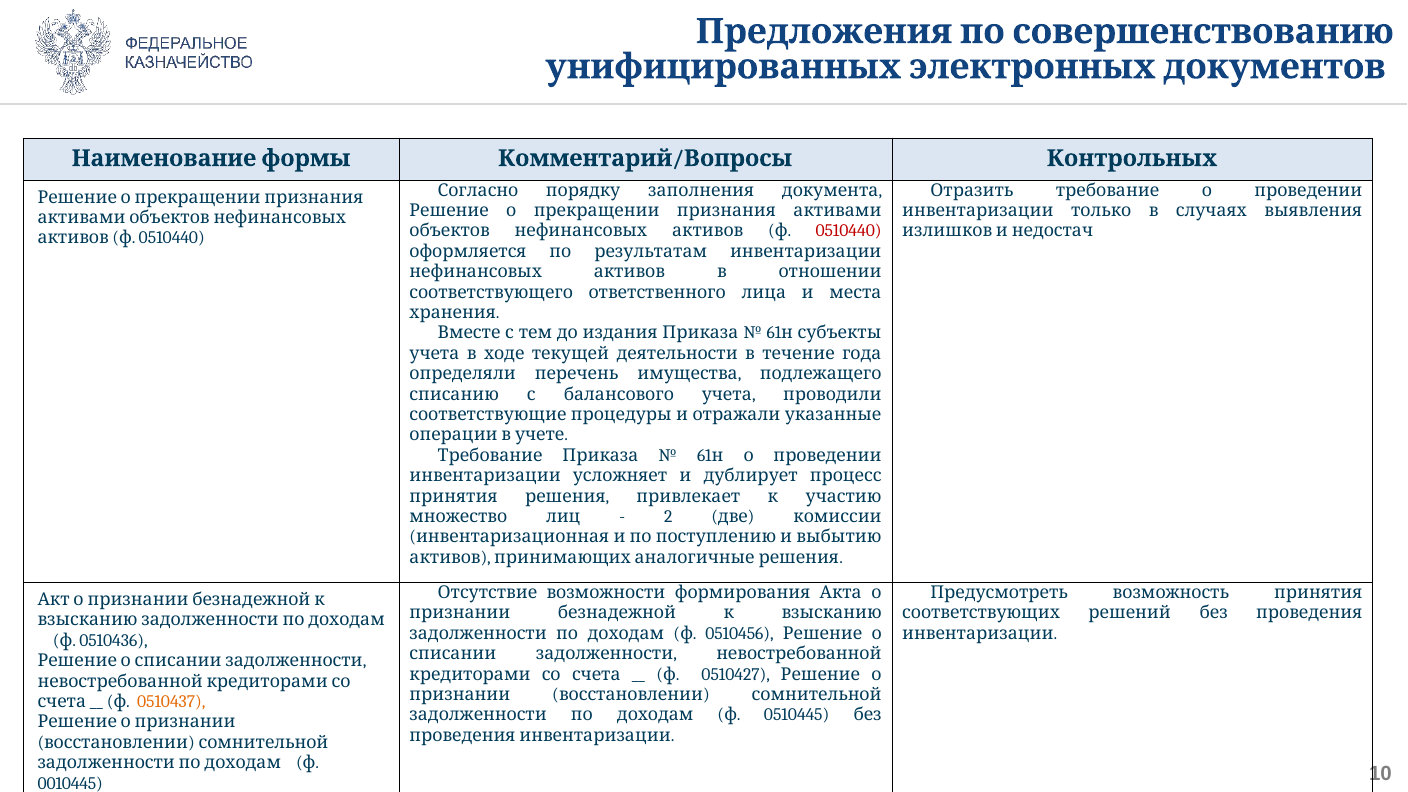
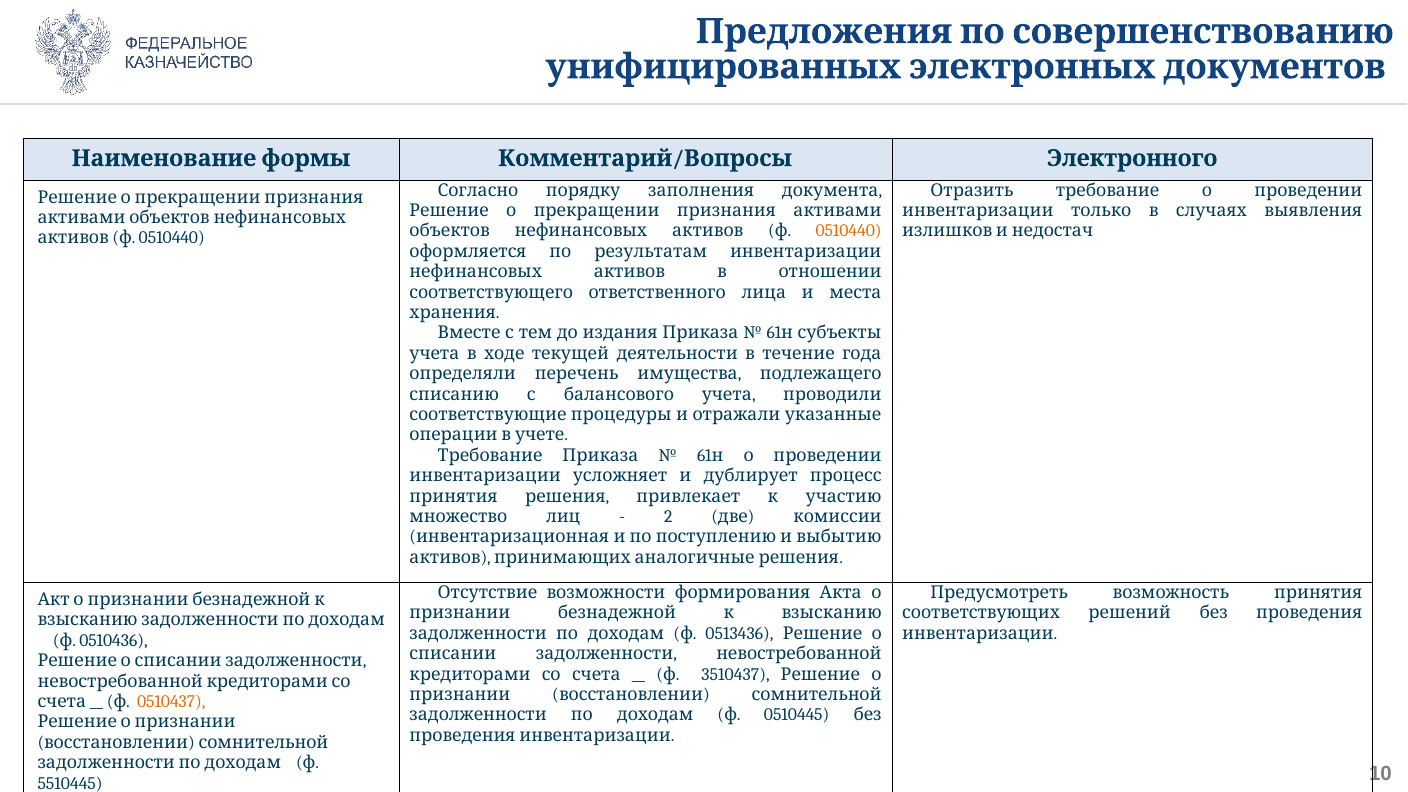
Контрольных: Контрольных -> Электронного
0510440 at (849, 231) colour: red -> orange
0510456: 0510456 -> 0513436
0510427: 0510427 -> 3510437
0010445: 0010445 -> 5510445
